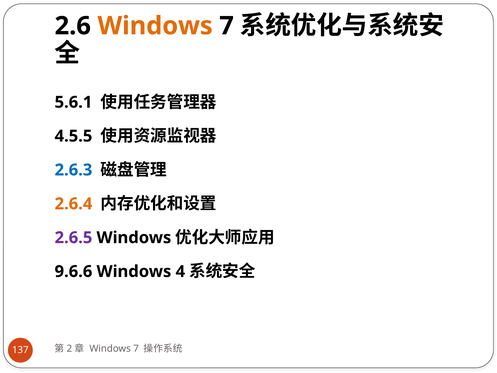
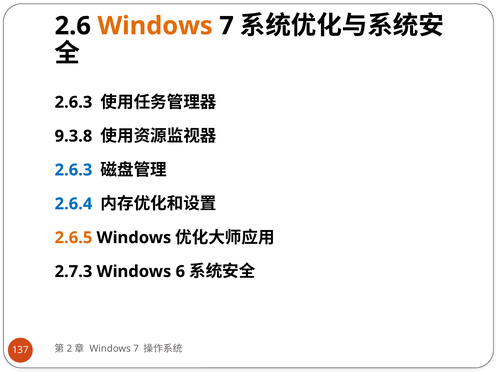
5.6.1 at (73, 102): 5.6.1 -> 2.6.3
4.5.5: 4.5.5 -> 9.3.8
2.6.4 colour: orange -> blue
2.6.5 colour: purple -> orange
9.6.6: 9.6.6 -> 2.7.3
4: 4 -> 6
